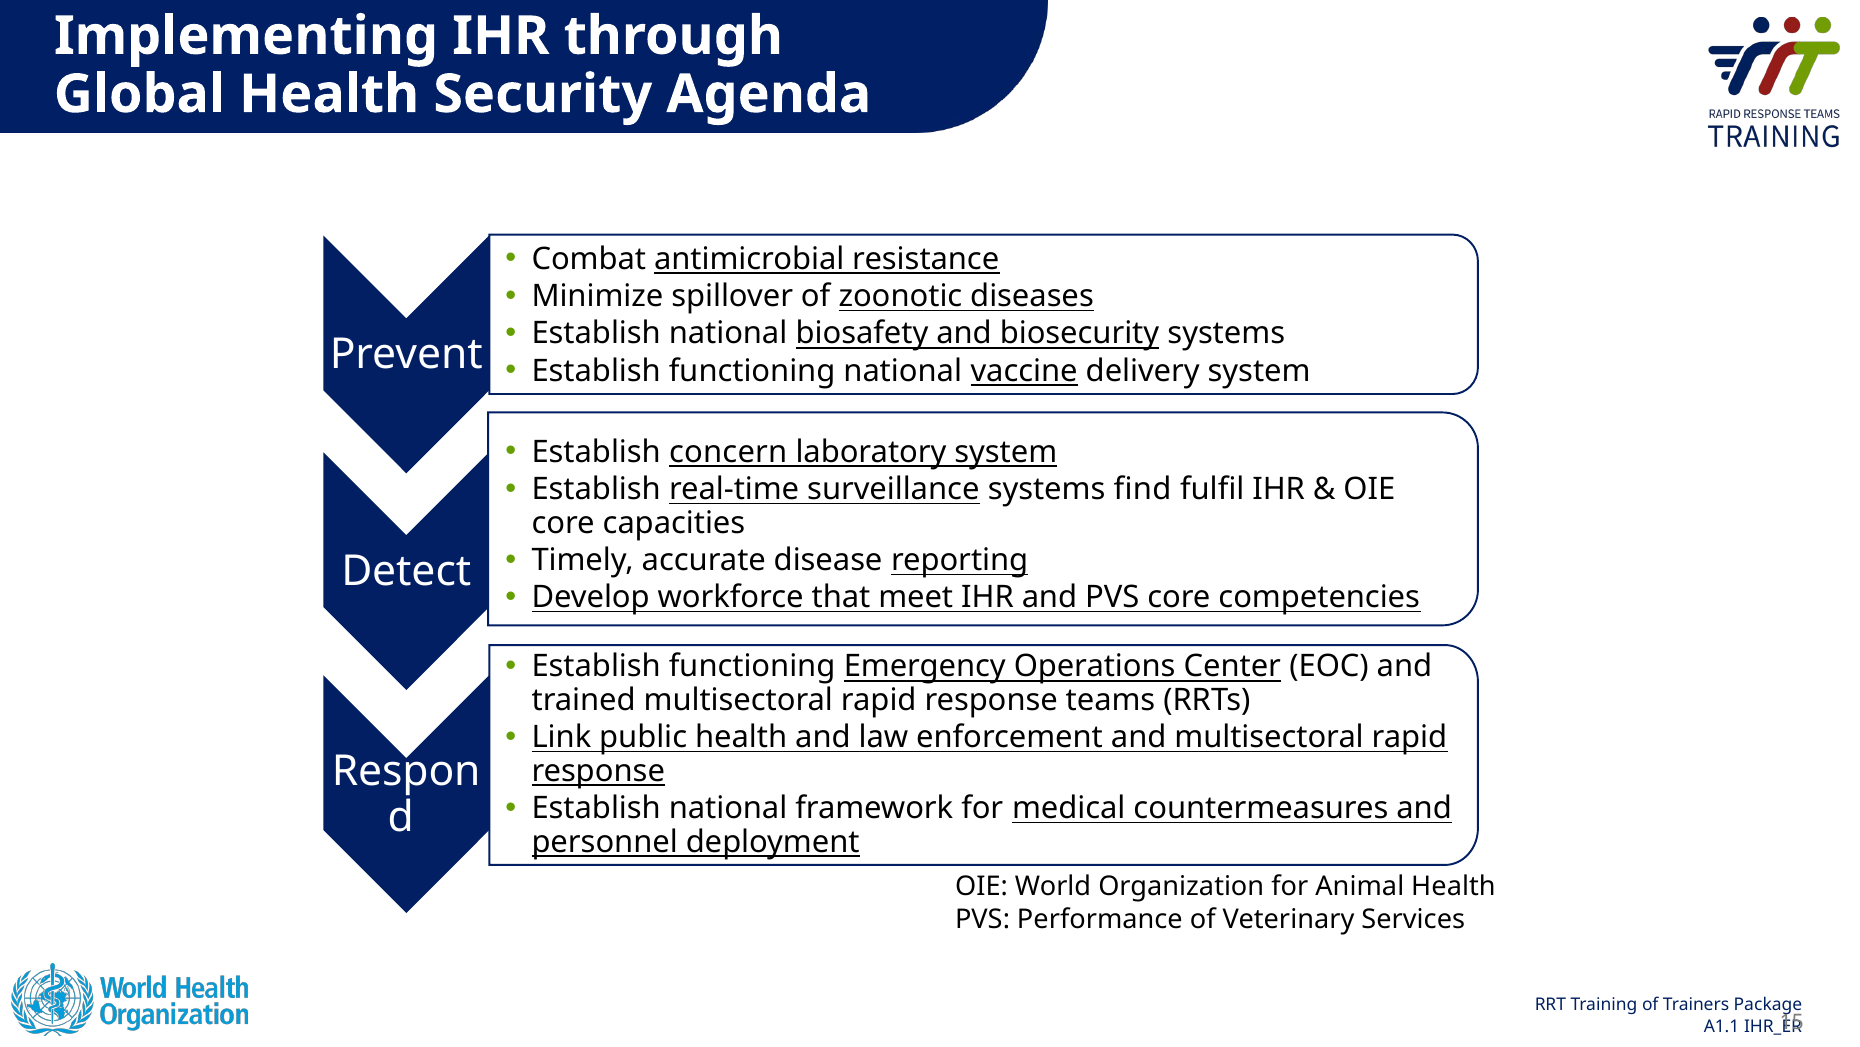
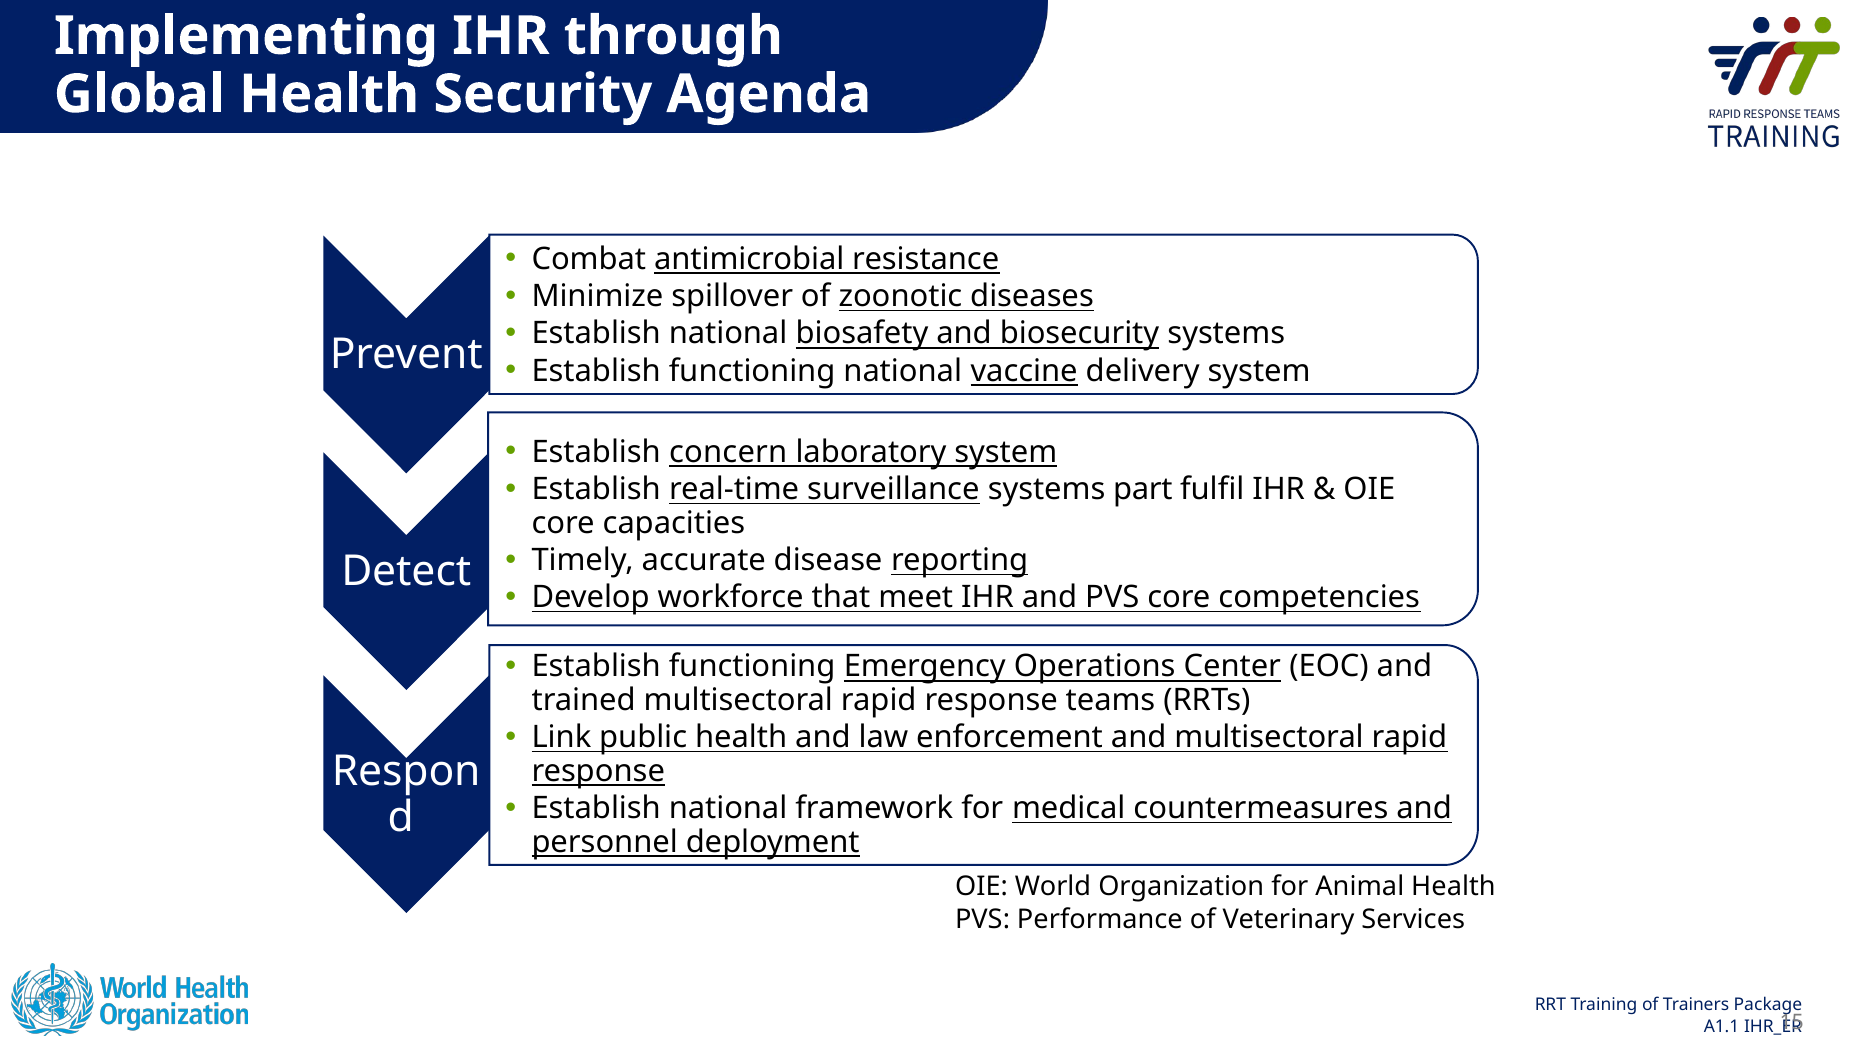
find: find -> part
